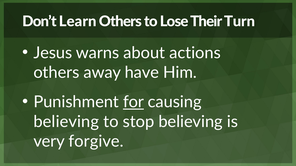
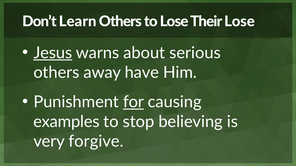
Their Turn: Turn -> Lose
Jesus underline: none -> present
actions: actions -> serious
believing at (66, 122): believing -> examples
